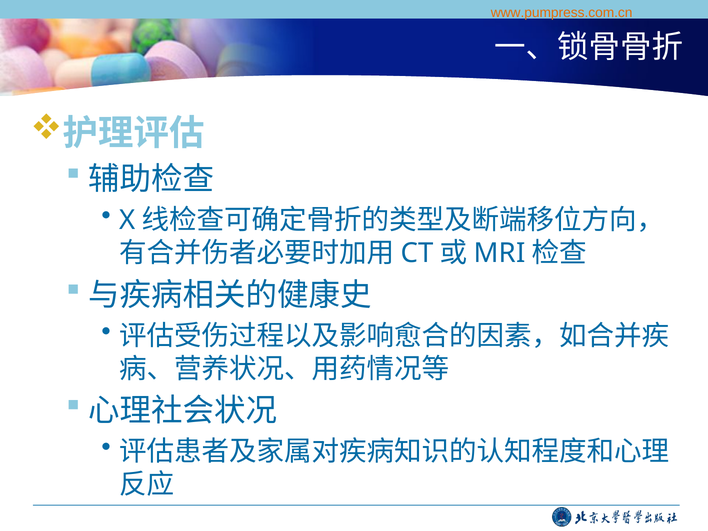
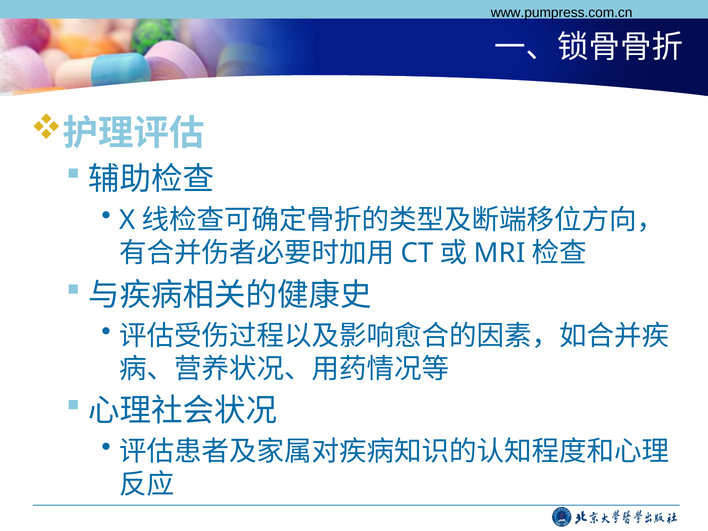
www.pumpress.com.cn colour: orange -> black
